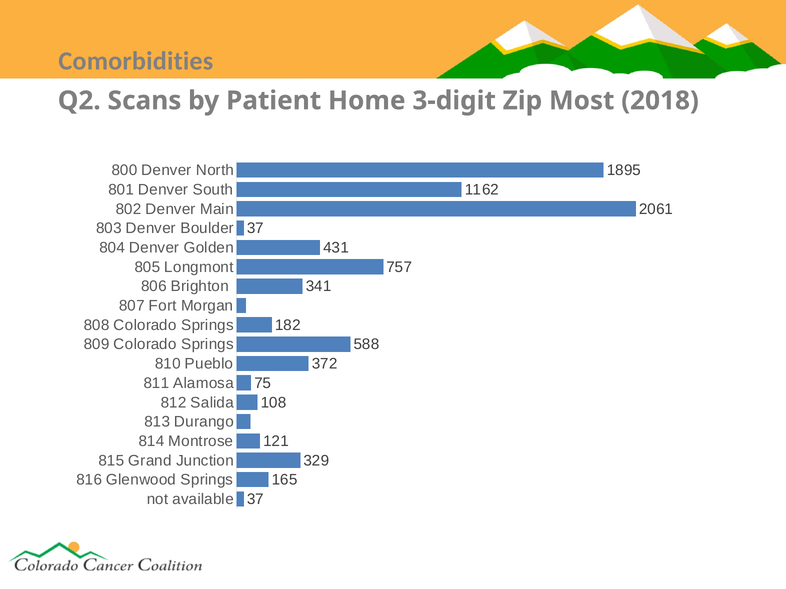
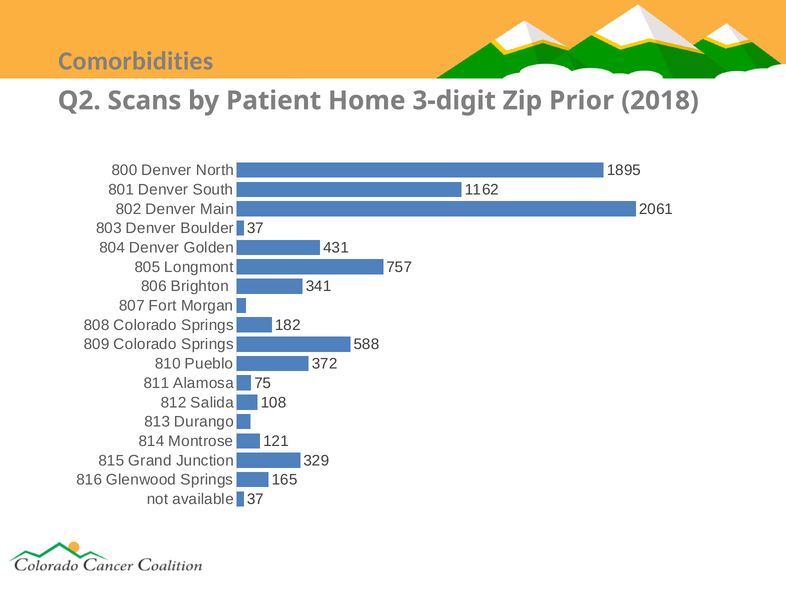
Most: Most -> Prior
